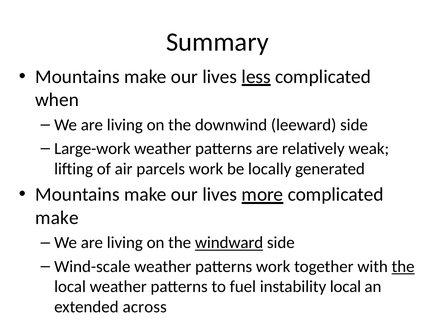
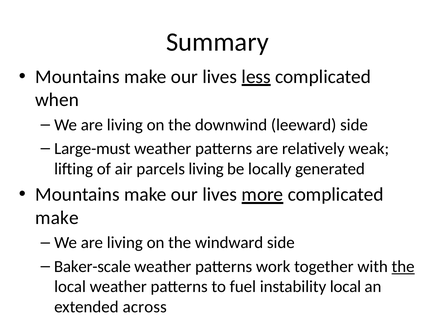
Large-work: Large-work -> Large-must
parcels work: work -> living
windward underline: present -> none
Wind-scale: Wind-scale -> Baker-scale
